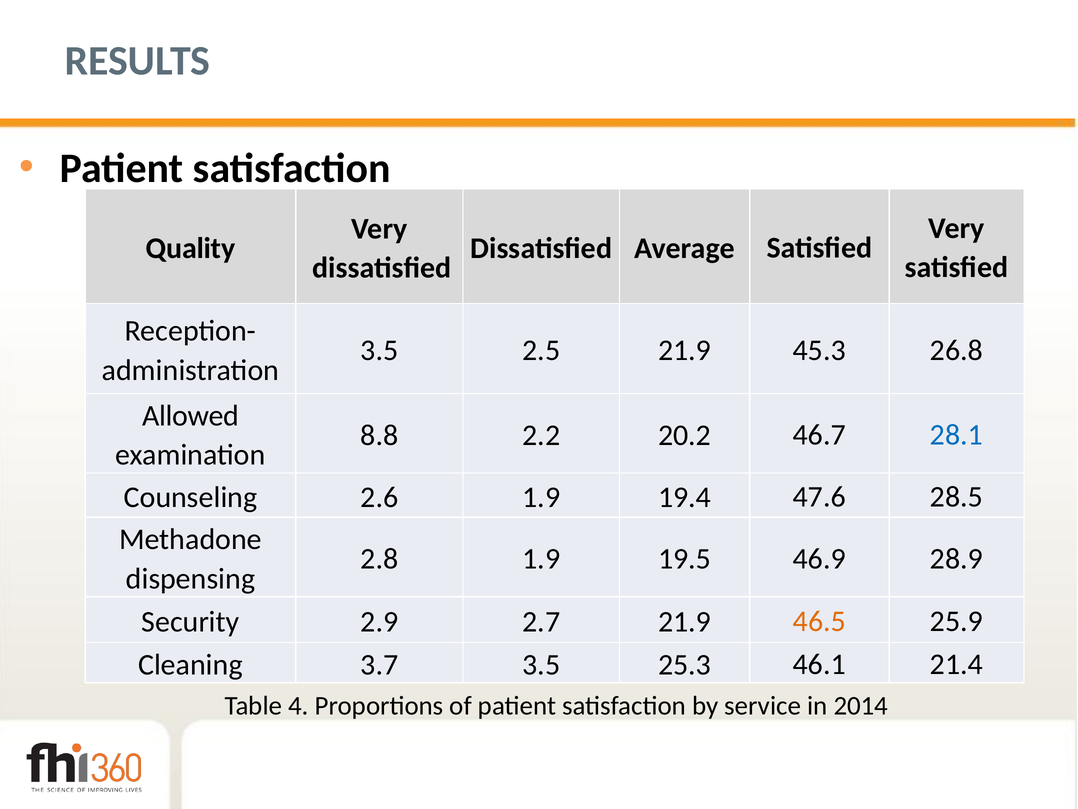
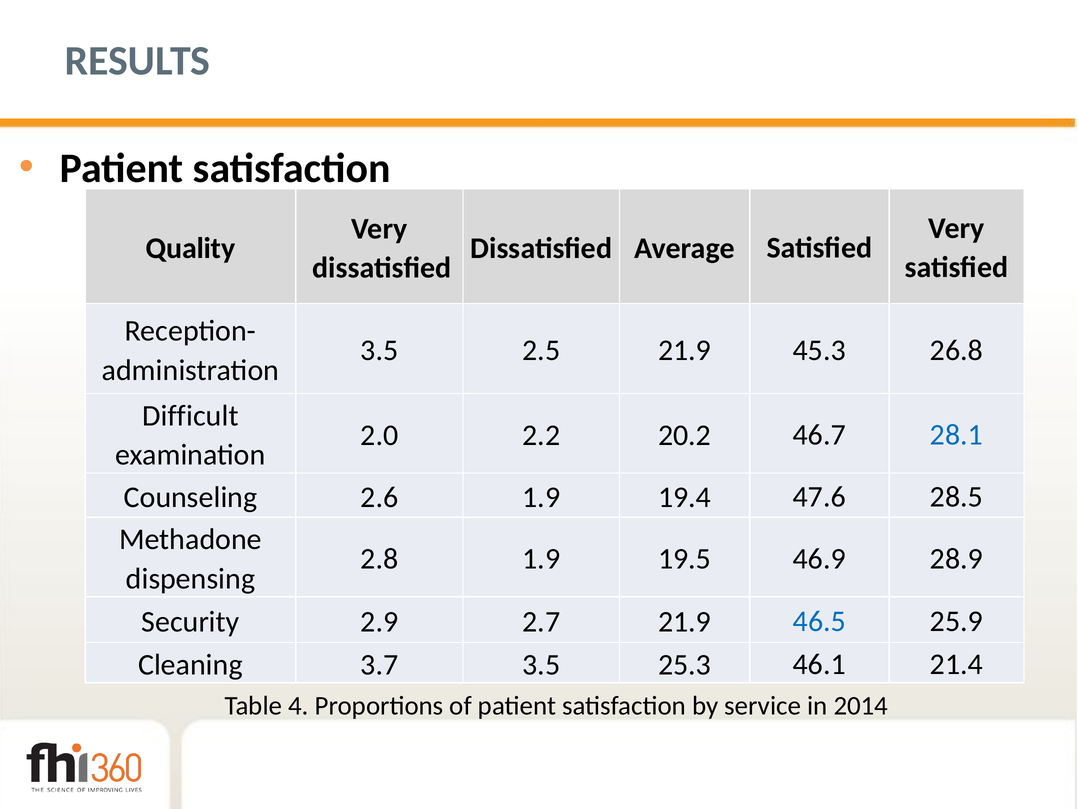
Allowed: Allowed -> Difficult
8.8: 8.8 -> 2.0
46.5 colour: orange -> blue
